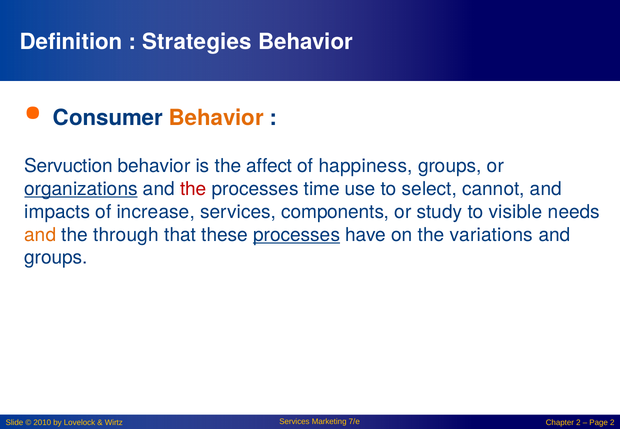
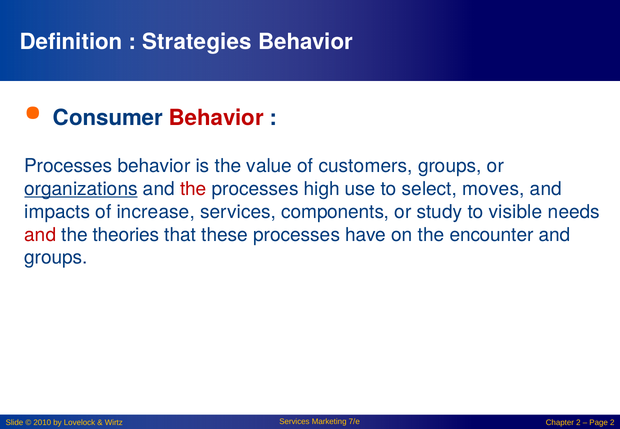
Behavior at (216, 118) colour: orange -> red
Servuction at (68, 166): Servuction -> Processes
affect: affect -> value
happiness: happiness -> customers
time: time -> high
cannot: cannot -> moves
and at (40, 235) colour: orange -> red
through: through -> theories
processes at (297, 235) underline: present -> none
variations: variations -> encounter
